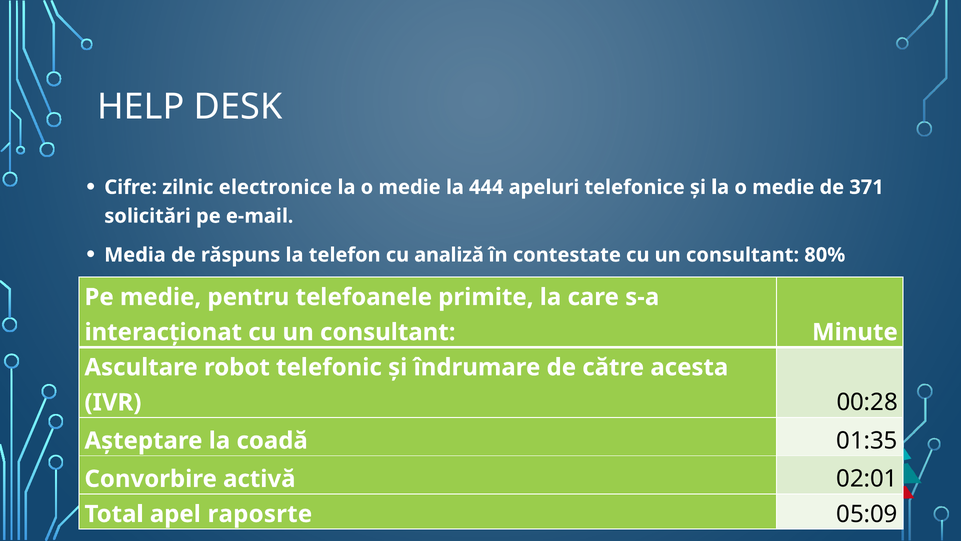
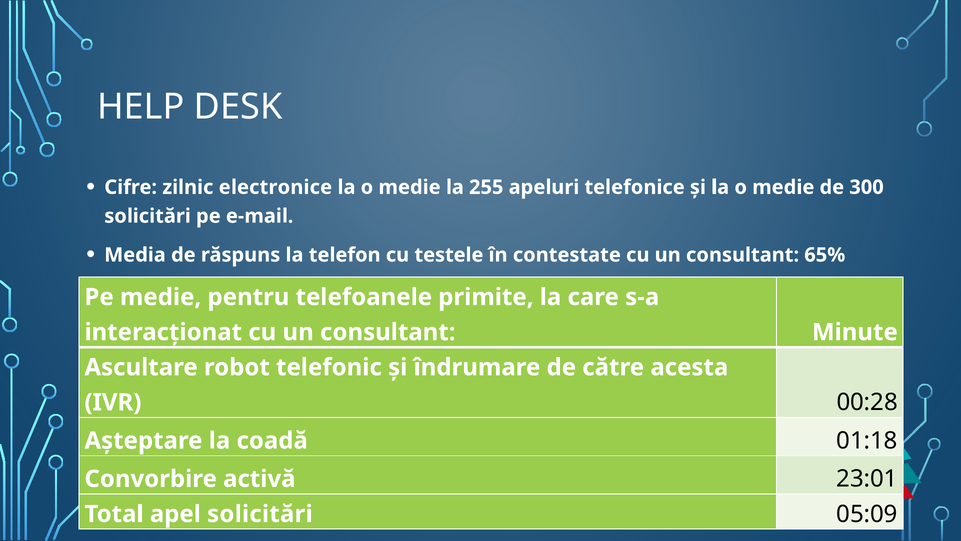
444: 444 -> 255
371: 371 -> 300
analiză: analiză -> testele
80%: 80% -> 65%
01:35: 01:35 -> 01:18
02:01: 02:01 -> 23:01
apel raposrte: raposrte -> solicitări
